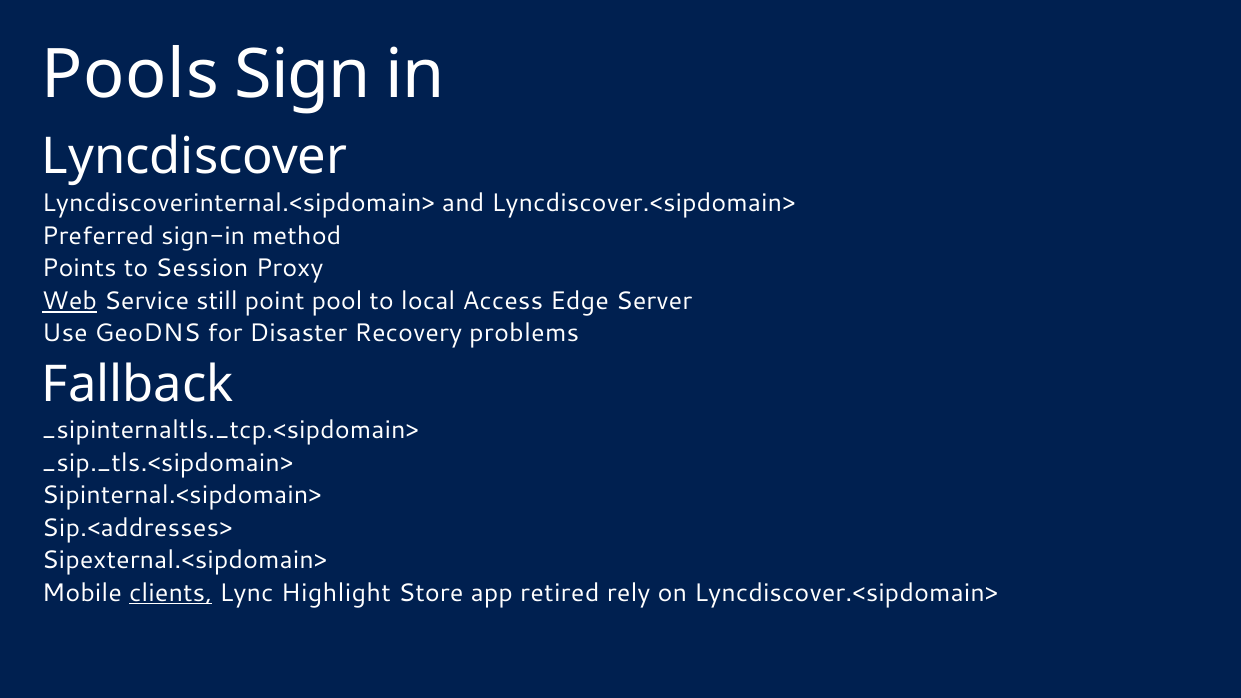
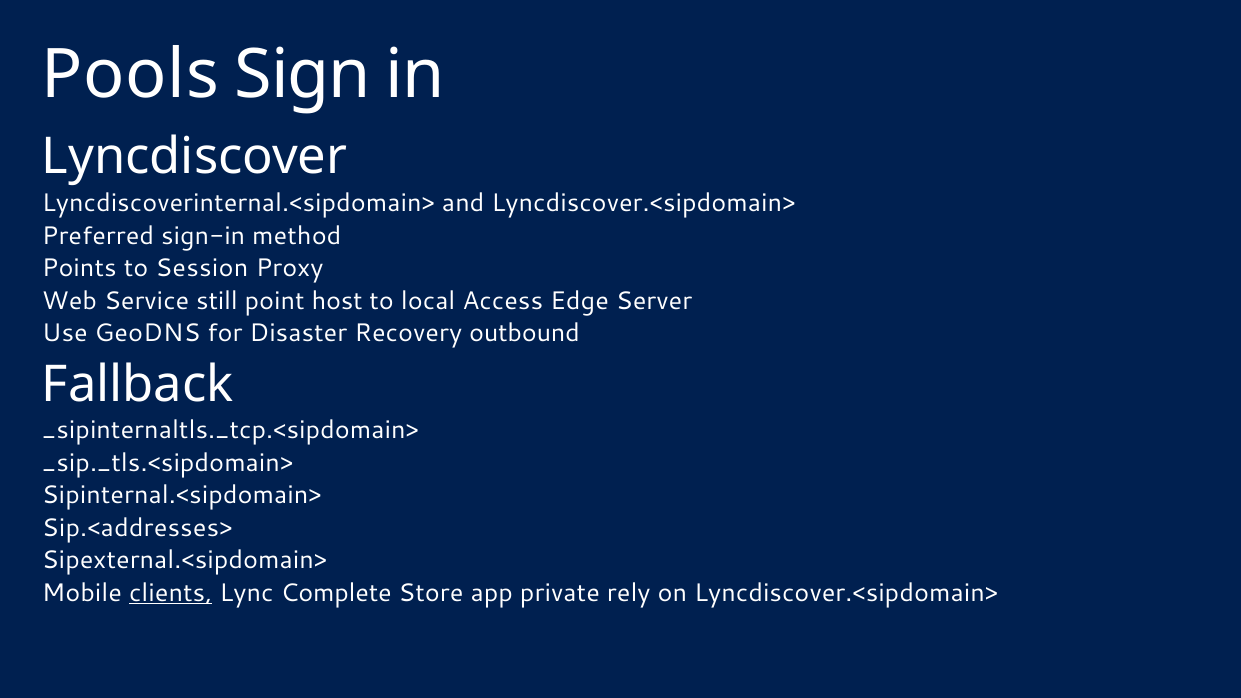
Web underline: present -> none
pool: pool -> host
problems: problems -> outbound
Highlight: Highlight -> Complete
retired: retired -> private
